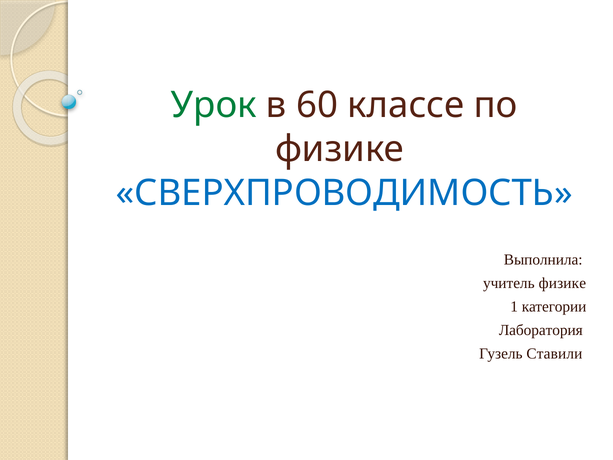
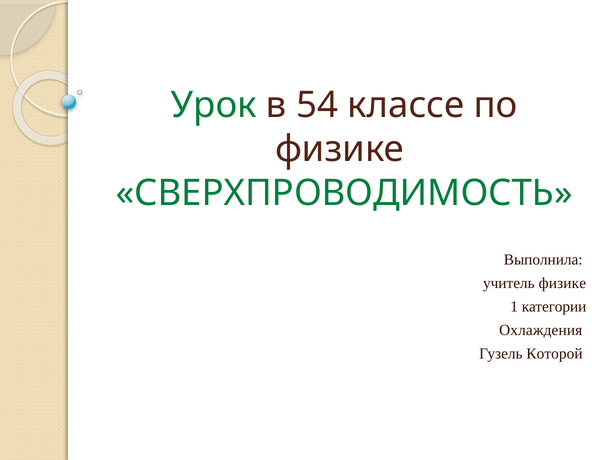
60: 60 -> 54
СВЕРХПРОВОДИМОСТЬ colour: blue -> green
Лаборатория: Лаборатория -> Охлаждения
Ставили: Ставили -> Которой
